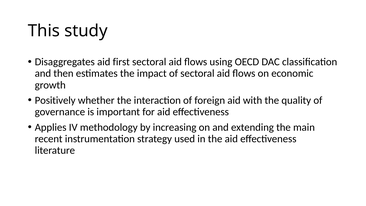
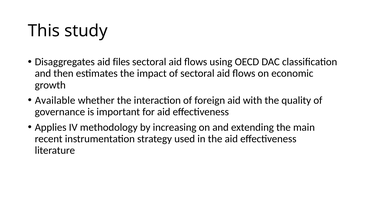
first: first -> files
Positively: Positively -> Available
